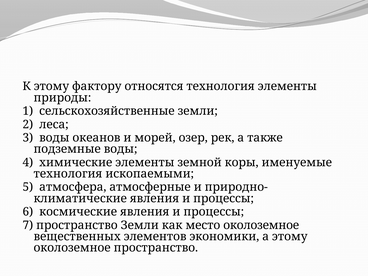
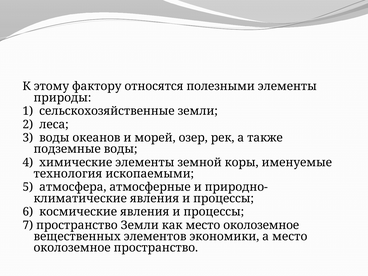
относятся технология: технология -> полезными
а этому: этому -> место
